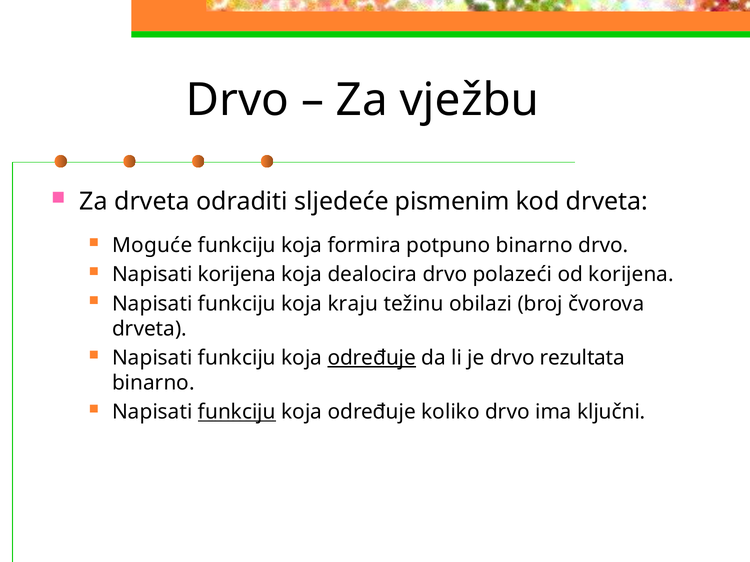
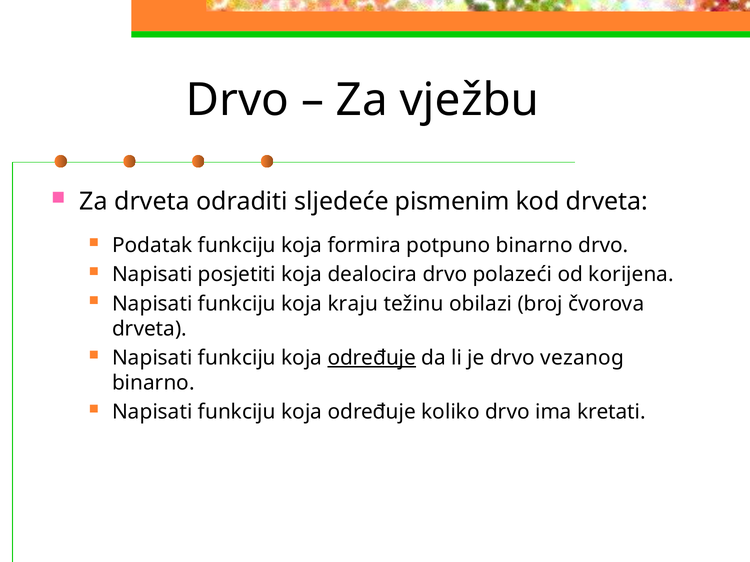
Moguće: Moguće -> Podatak
Napisati korijena: korijena -> posjetiti
rezultata: rezultata -> vezanog
funkciju at (237, 412) underline: present -> none
ključni: ključni -> kretati
